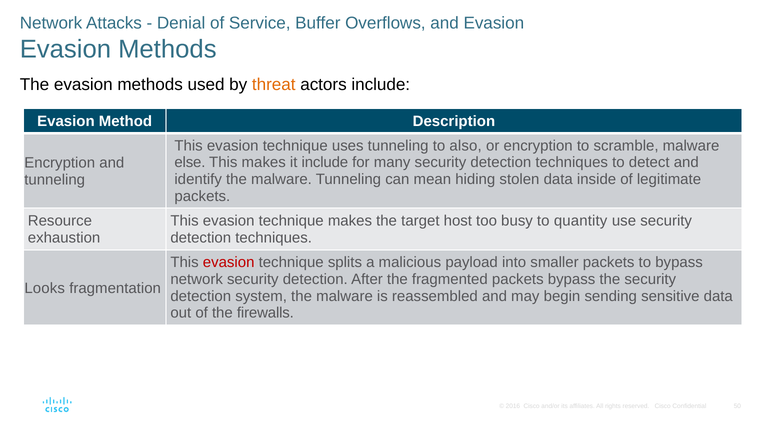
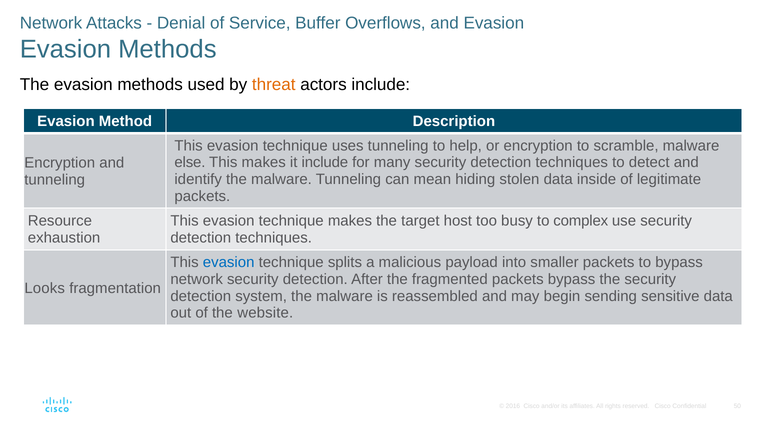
also: also -> help
quantity: quantity -> complex
evasion at (229, 263) colour: red -> blue
firewalls: firewalls -> website
